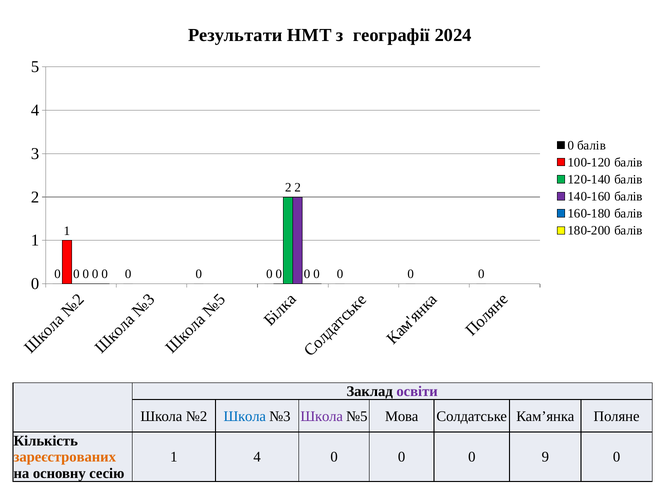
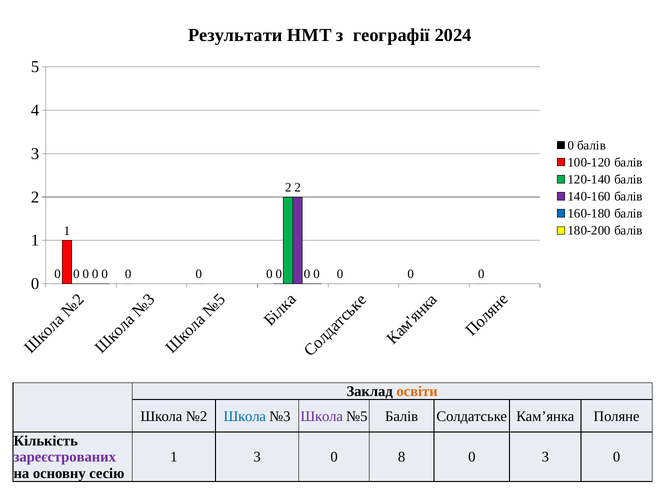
освіти colour: purple -> orange
№5 Мова: Мова -> Балів
зареєстрованих colour: orange -> purple
1 4: 4 -> 3
0 at (402, 457): 0 -> 8
0 9: 9 -> 3
